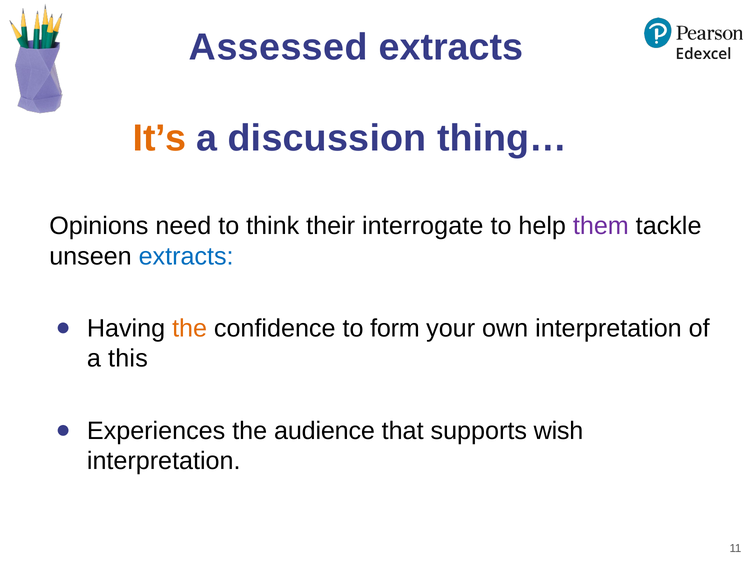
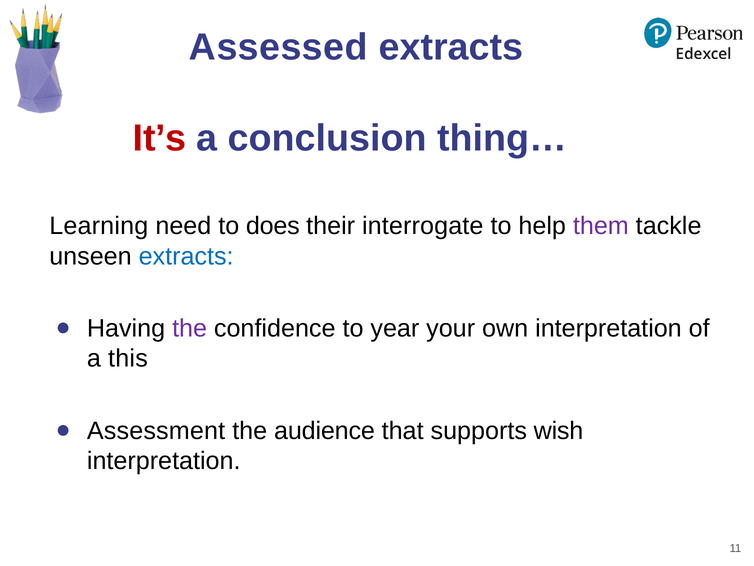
It’s colour: orange -> red
discussion: discussion -> conclusion
Opinions: Opinions -> Learning
think: think -> does
the at (190, 328) colour: orange -> purple
form: form -> year
Experiences: Experiences -> Assessment
